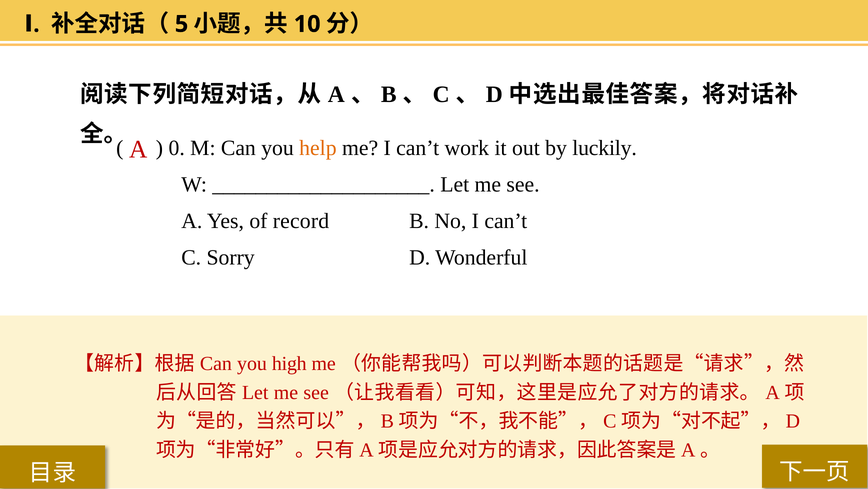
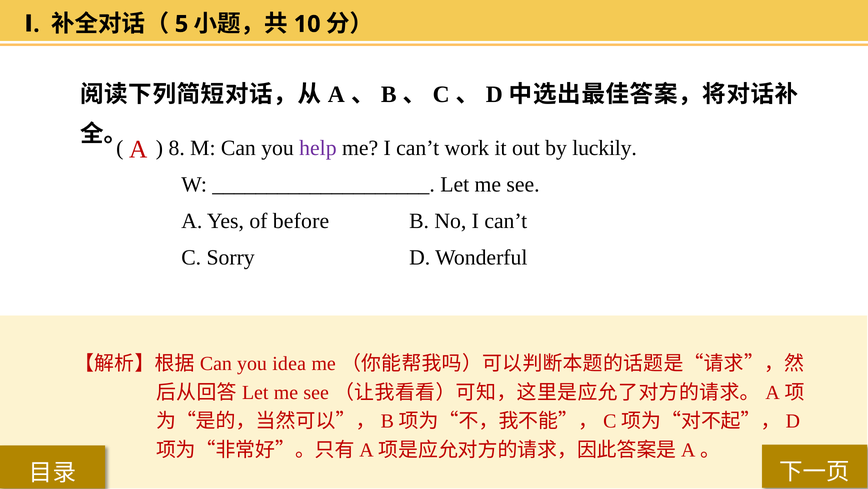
0: 0 -> 8
help colour: orange -> purple
record: record -> before
high: high -> idea
